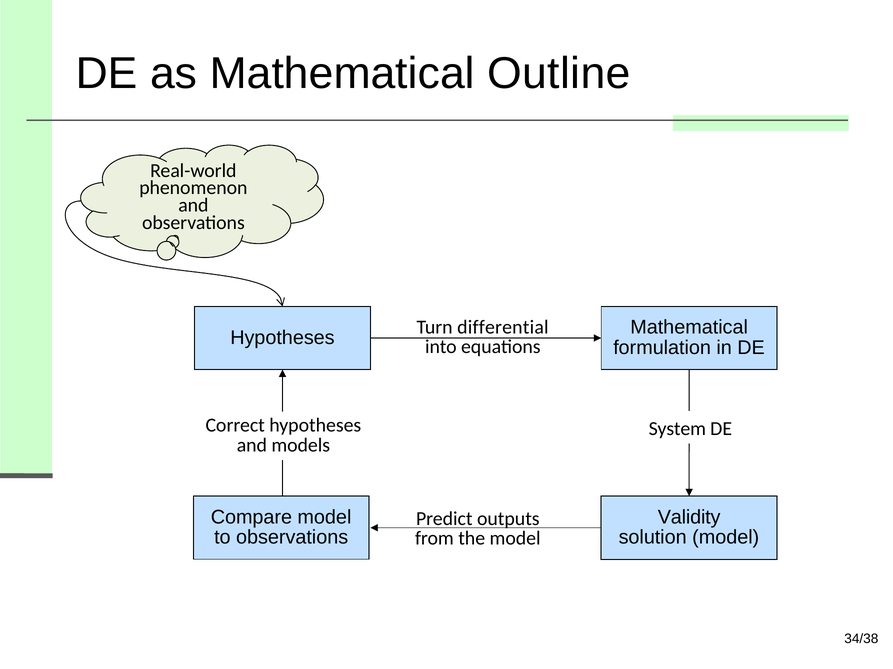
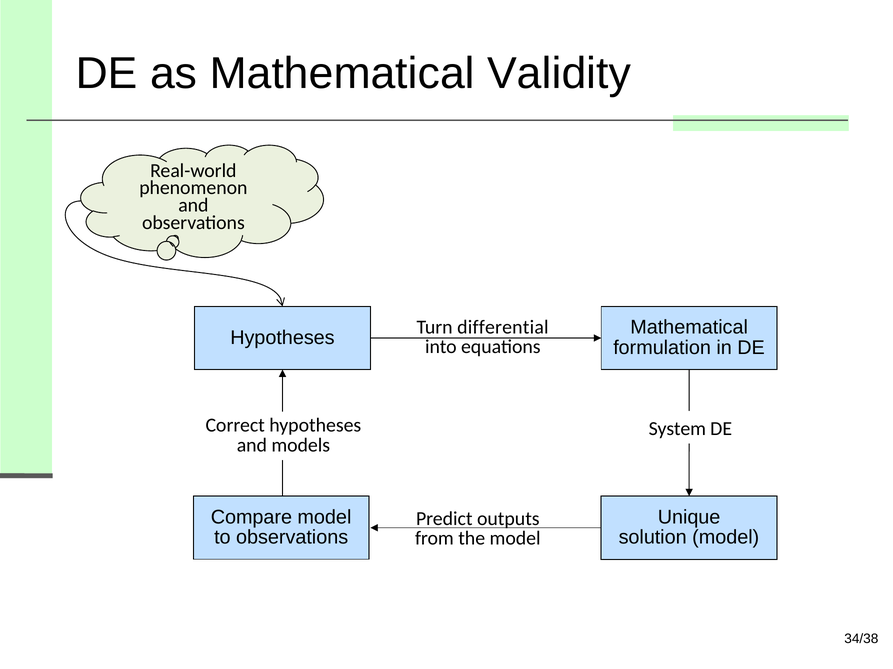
Outline: Outline -> Validity
Validity: Validity -> Unique
